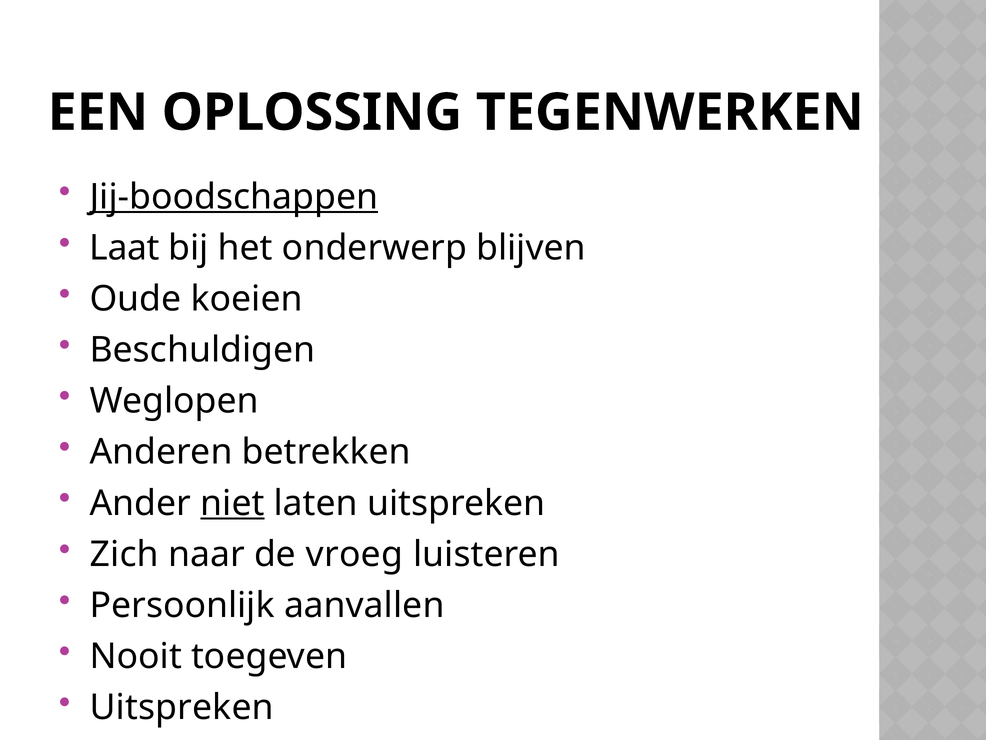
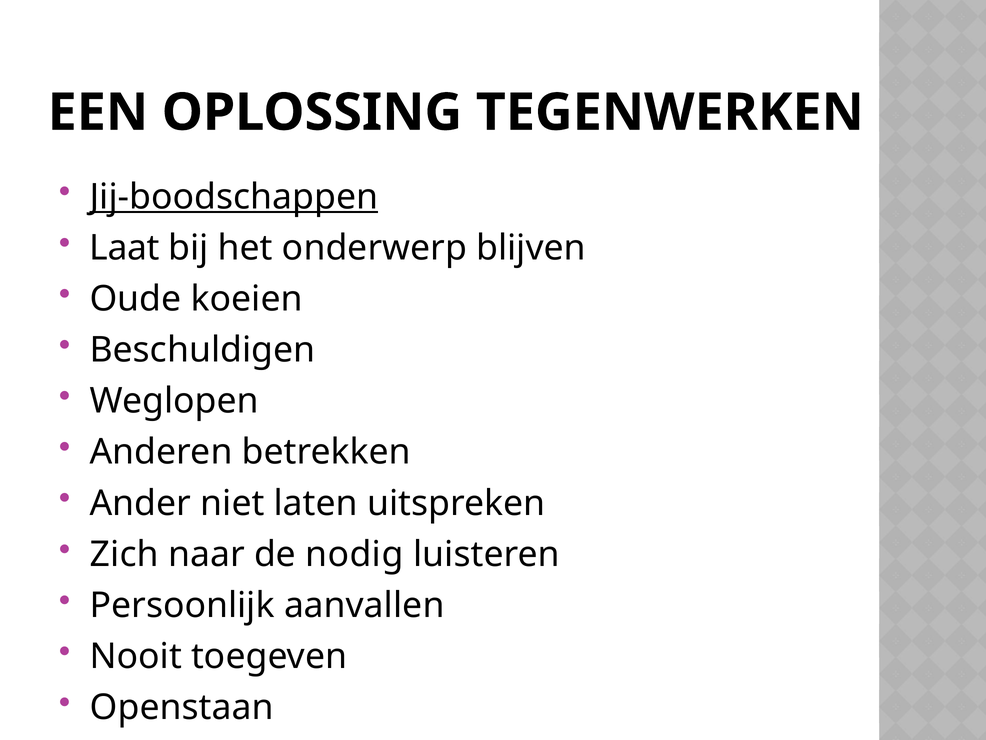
niet underline: present -> none
vroeg: vroeg -> nodig
Uitspreken at (182, 707): Uitspreken -> Openstaan
